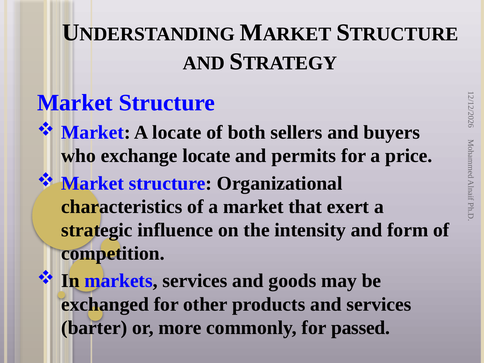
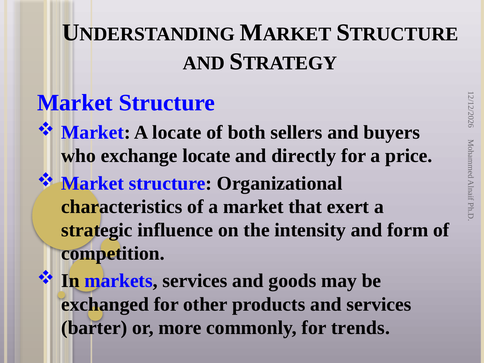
permits: permits -> directly
passed: passed -> trends
